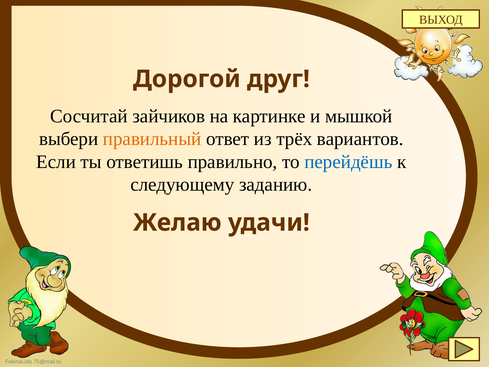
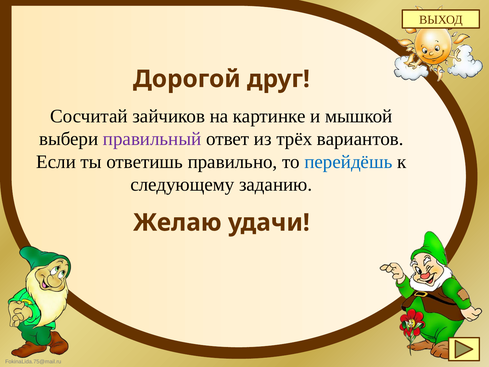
правильный colour: orange -> purple
